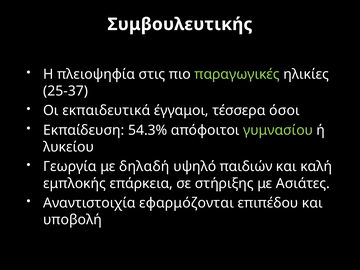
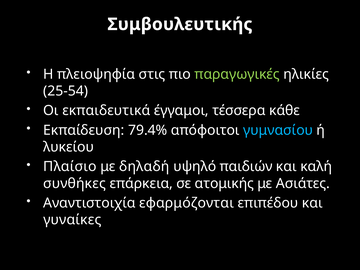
25-37: 25-37 -> 25-54
όσοι: όσοι -> κάθε
54.3%: 54.3% -> 79.4%
γυμνασίου colour: light green -> light blue
Γεωργία: Γεωργία -> Πλαίσιο
εμπλοκής: εμπλοκής -> συνθήκες
στήριξης: στήριξης -> ατομικής
υποβολή: υποβολή -> γυναίκες
